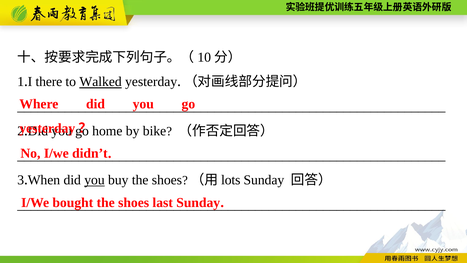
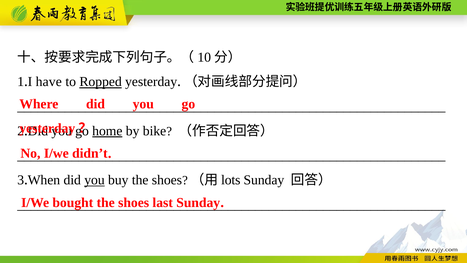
there: there -> have
Walked: Walked -> Ropped
home underline: none -> present
